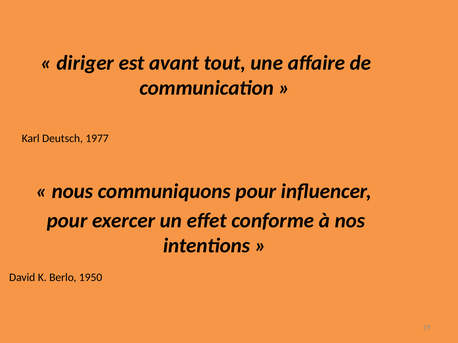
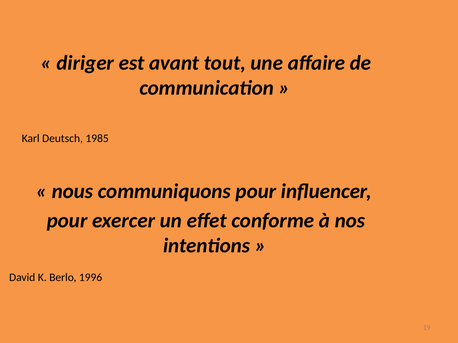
1977: 1977 -> 1985
1950: 1950 -> 1996
